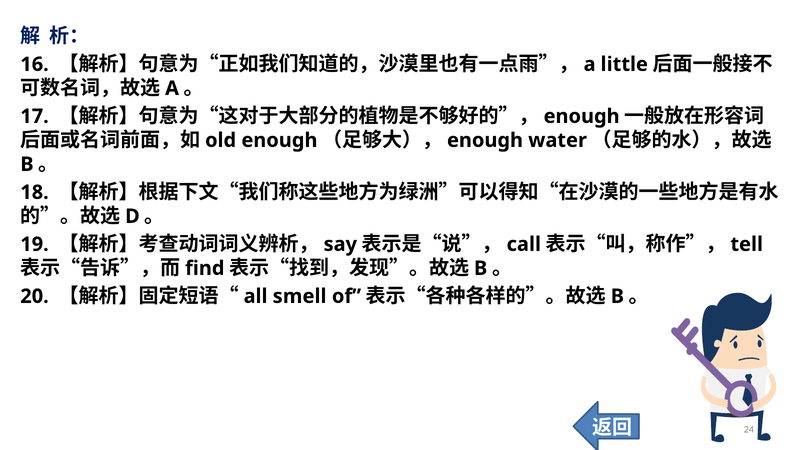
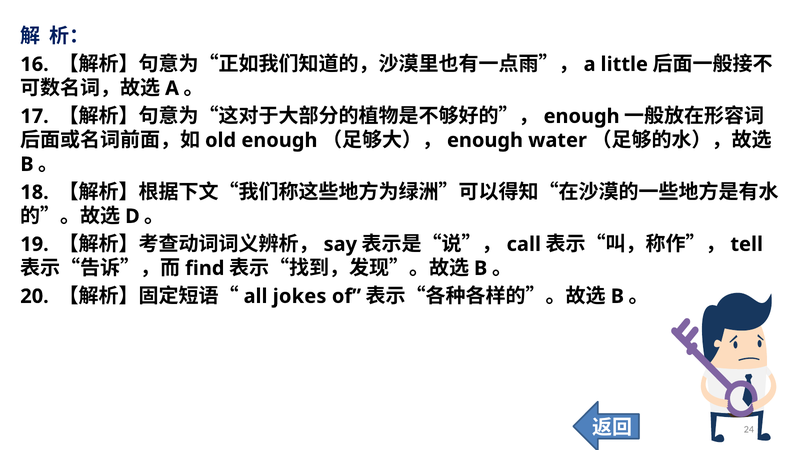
smell: smell -> jokes
